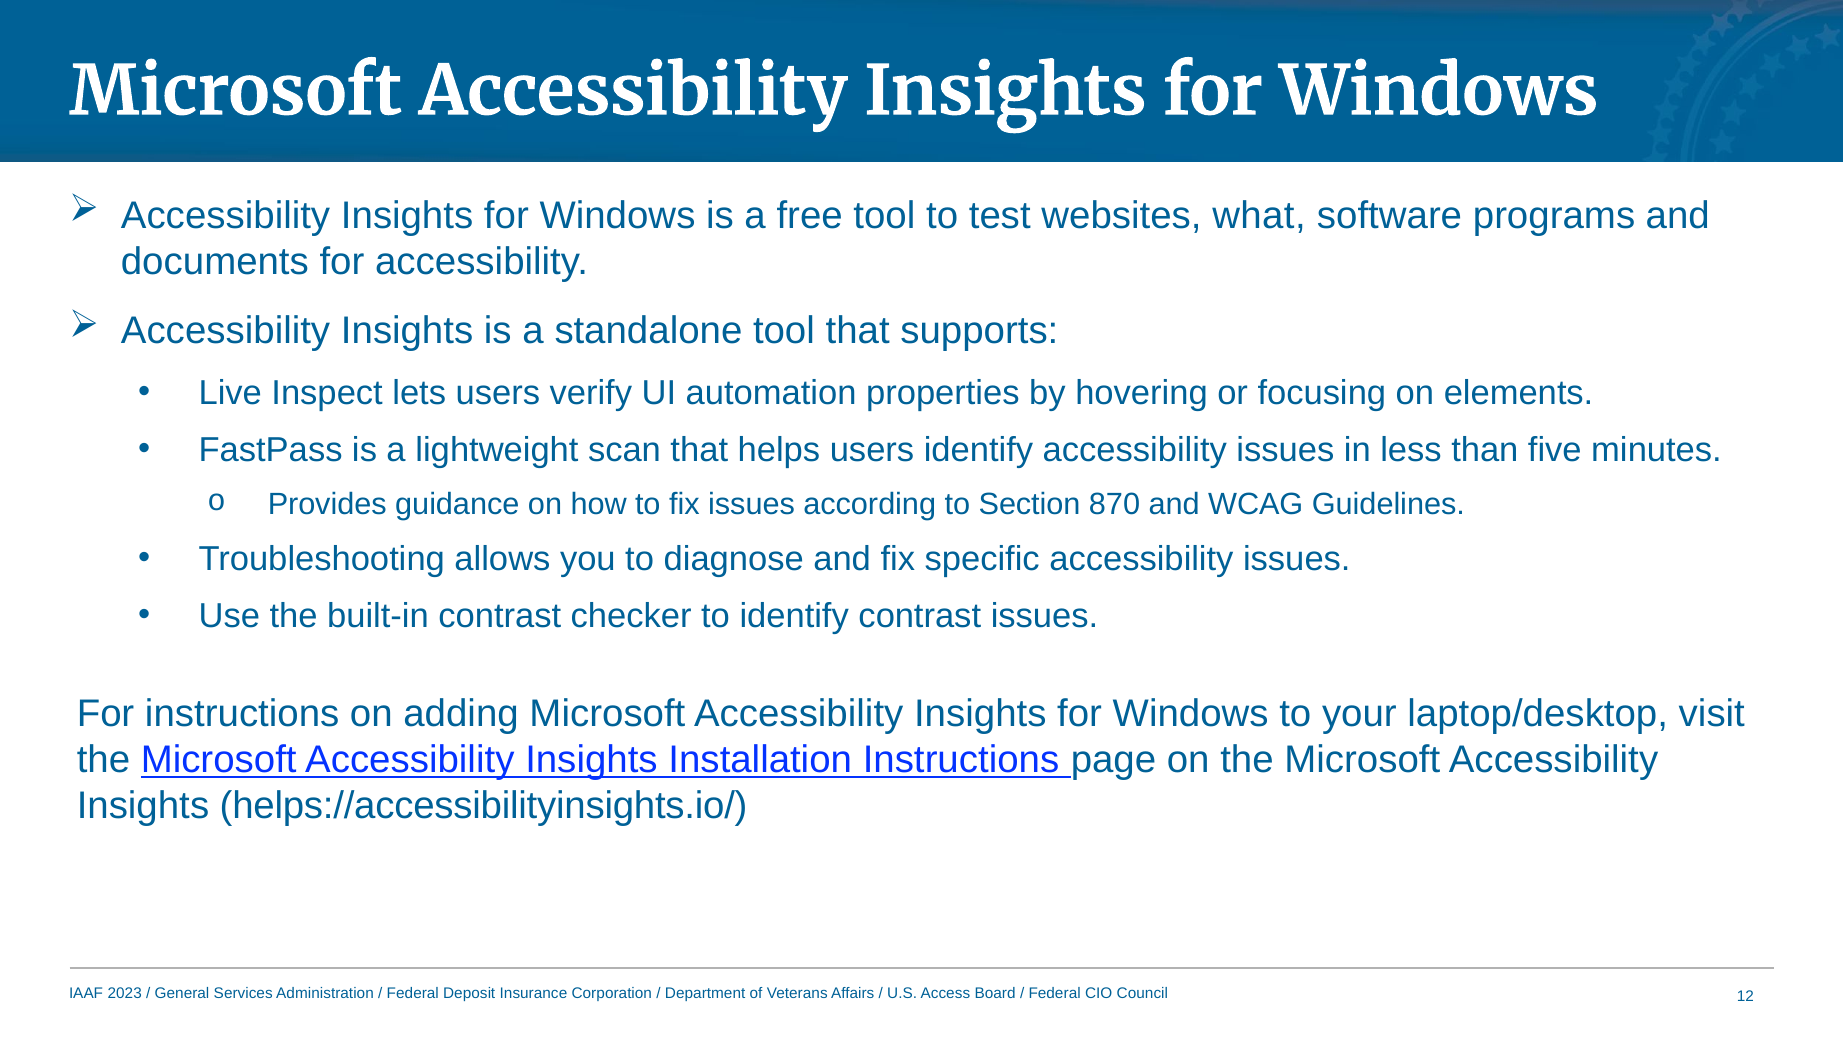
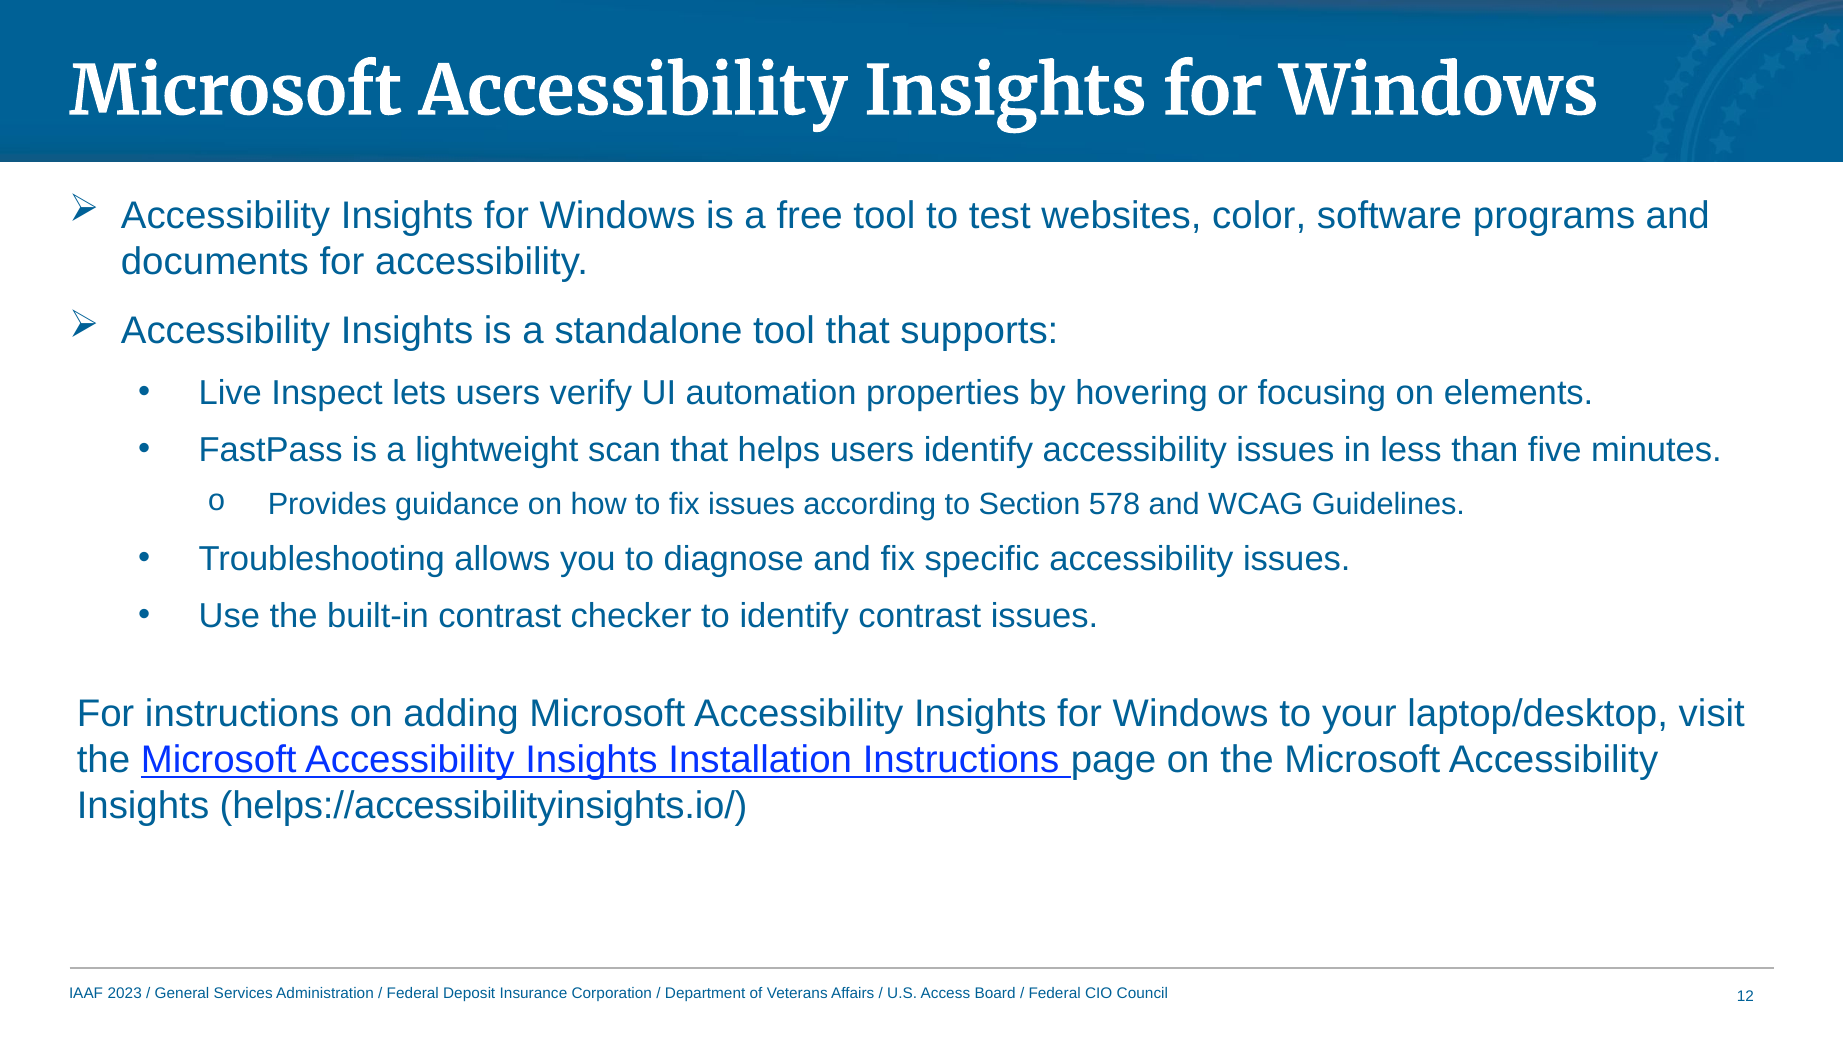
what: what -> color
870: 870 -> 578
